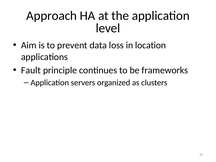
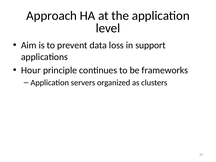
location: location -> support
Fault: Fault -> Hour
